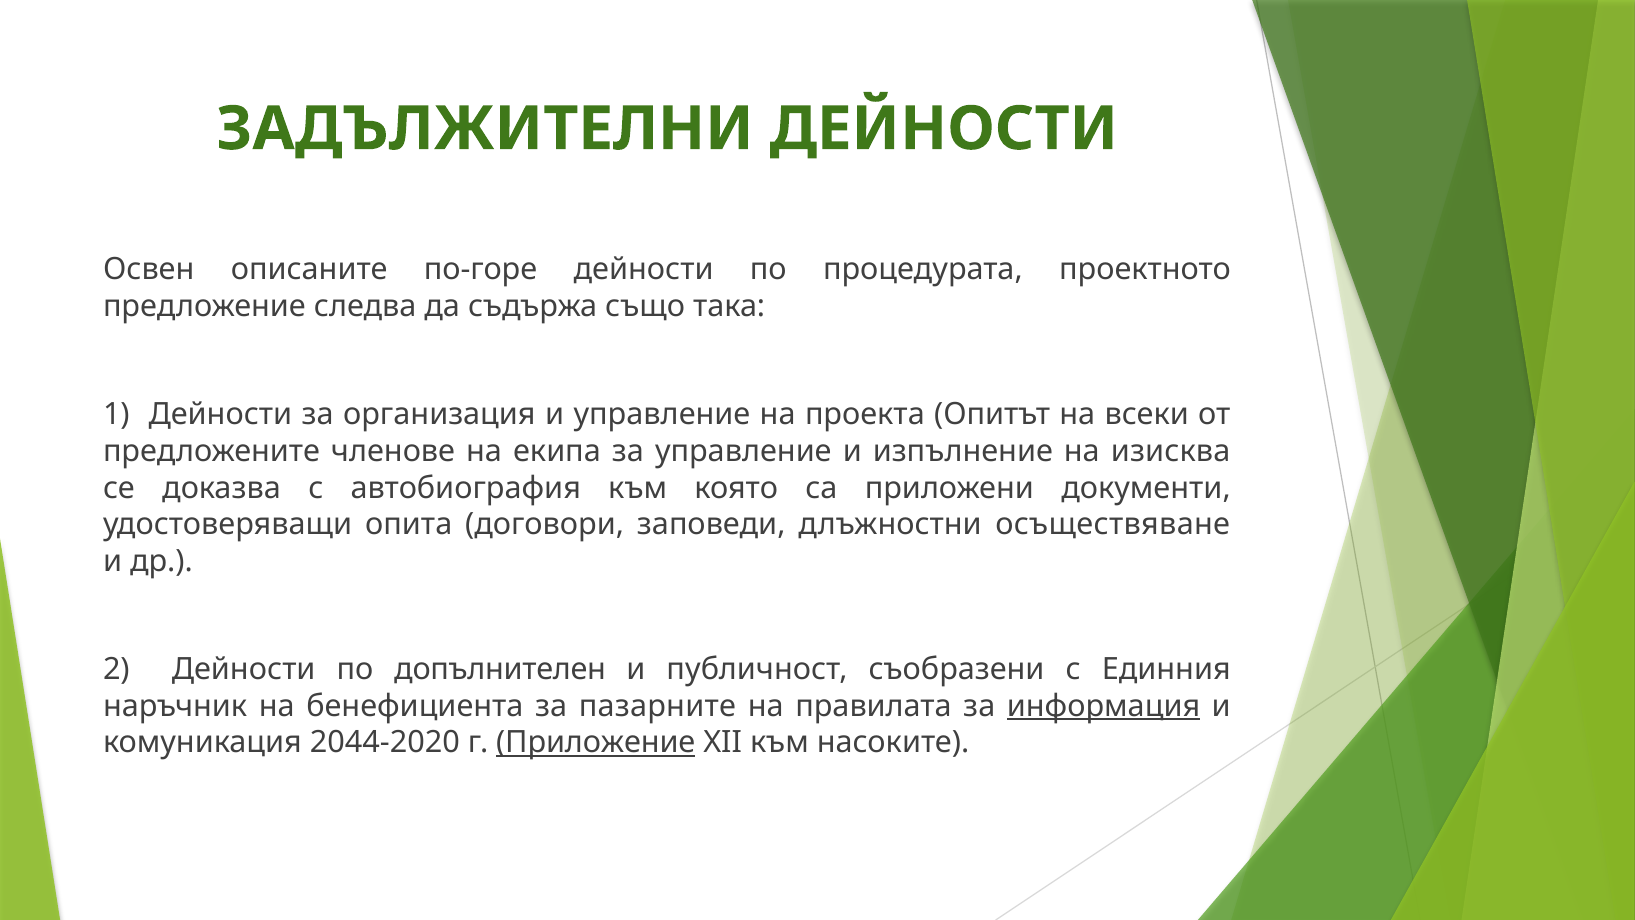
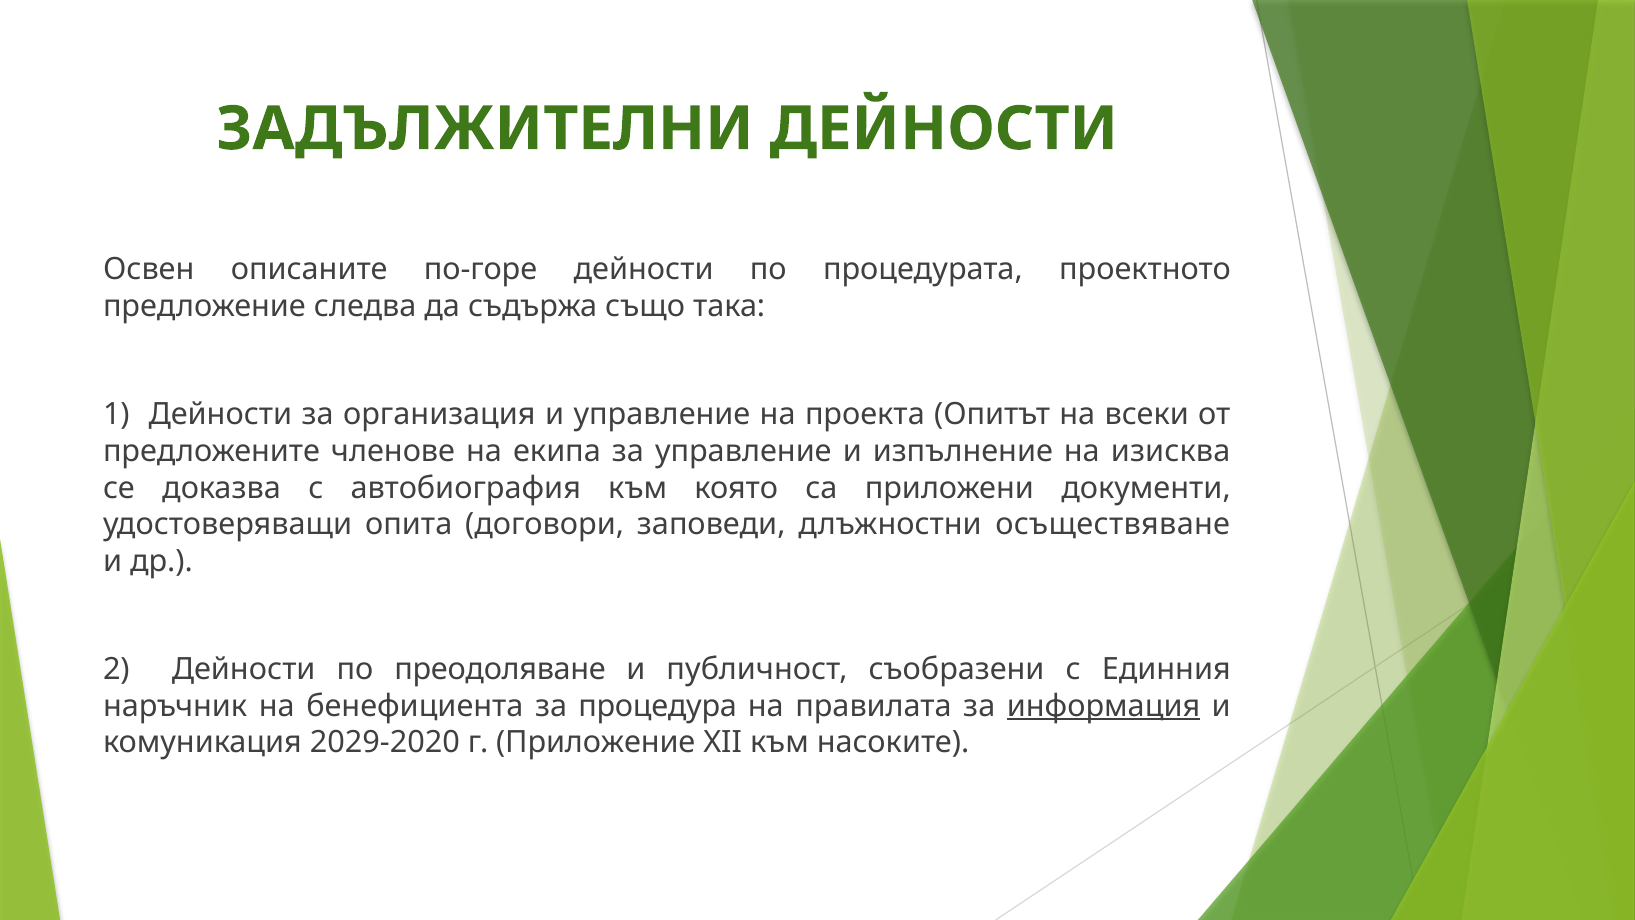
допълнителен: допълнителен -> преодоляване
пазарните: пазарните -> процедура
2044-2020: 2044-2020 -> 2029-2020
Приложение underline: present -> none
